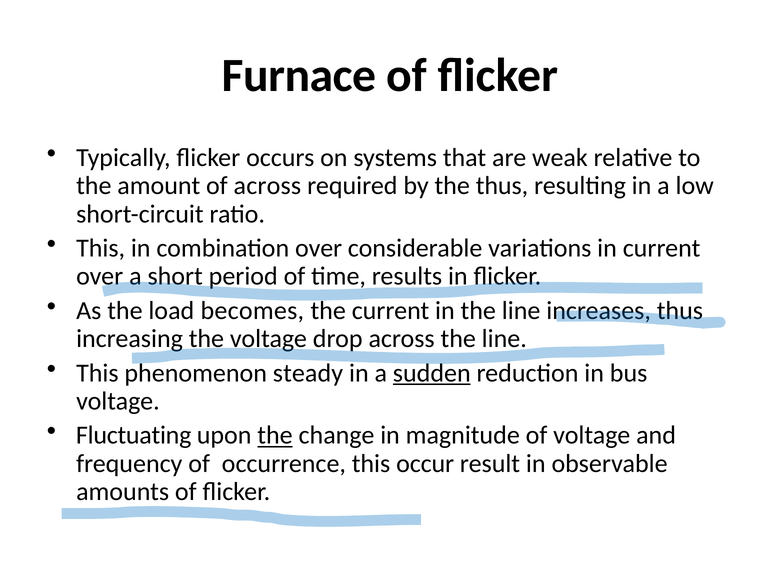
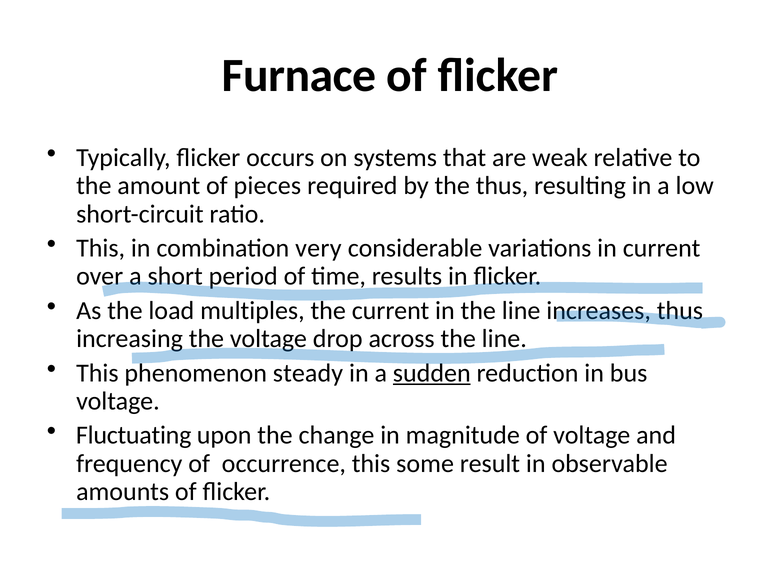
of across: across -> pieces
combination over: over -> very
becomes: becomes -> multiples
the at (275, 436) underline: present -> none
occur: occur -> some
